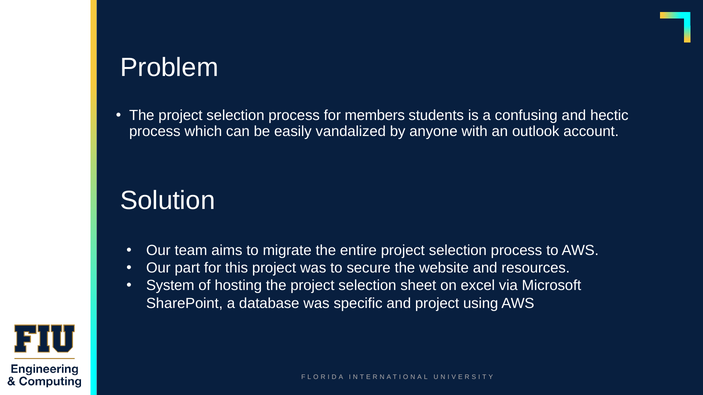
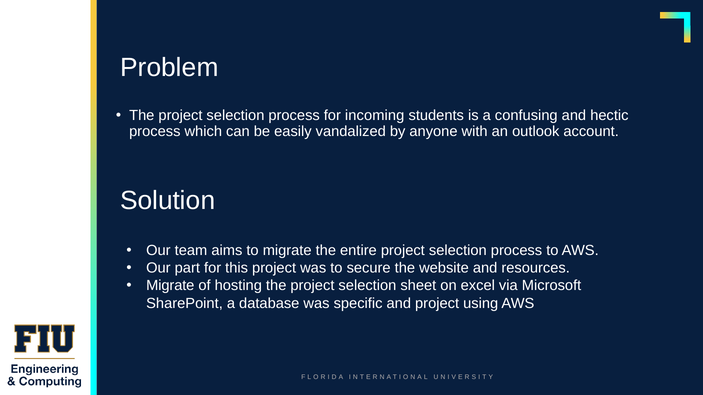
members: members -> incoming
System at (170, 286): System -> Migrate
